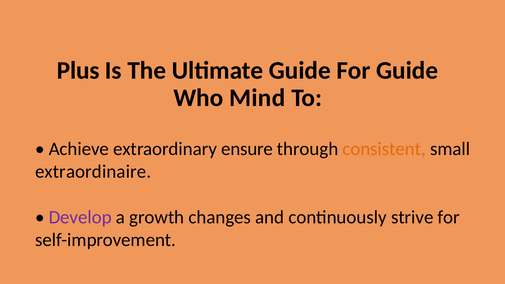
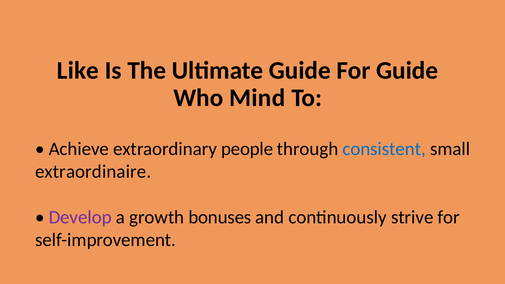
Plus: Plus -> Like
ensure: ensure -> people
consistent colour: orange -> blue
changes: changes -> bonuses
